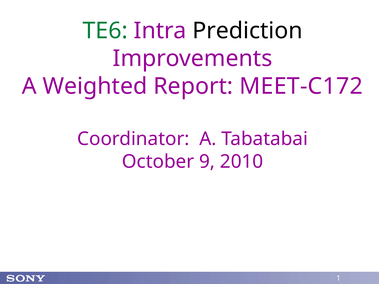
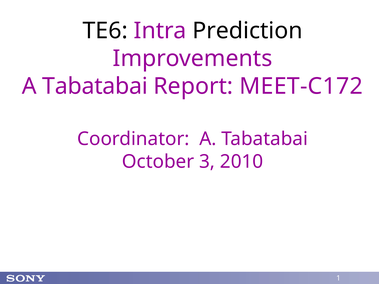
TE6 colour: green -> black
Weighted at (95, 86): Weighted -> Tabatabai
9: 9 -> 3
